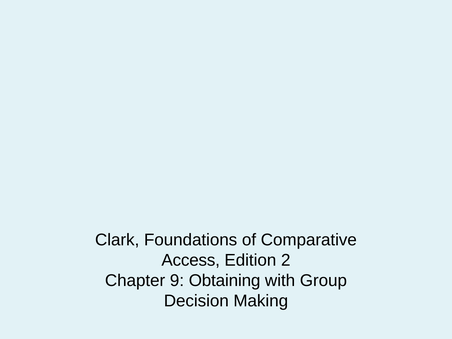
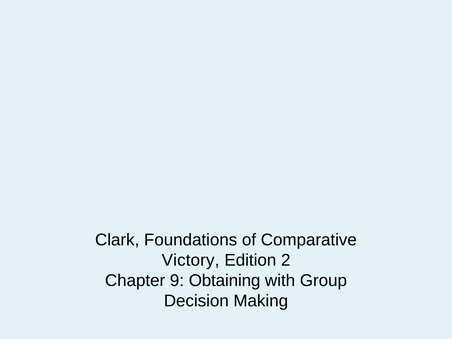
Access: Access -> Victory
